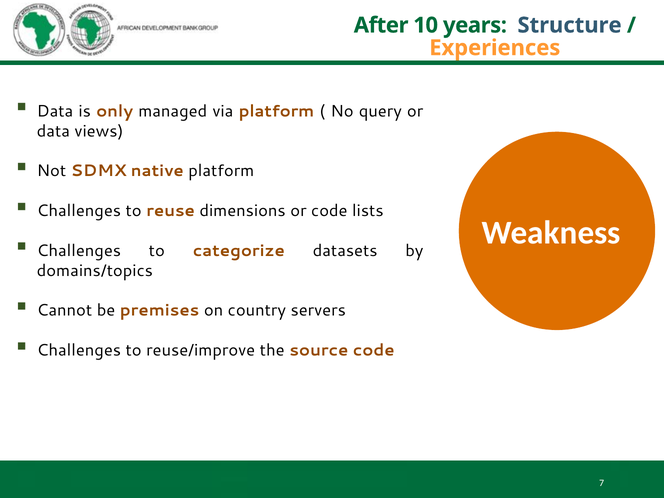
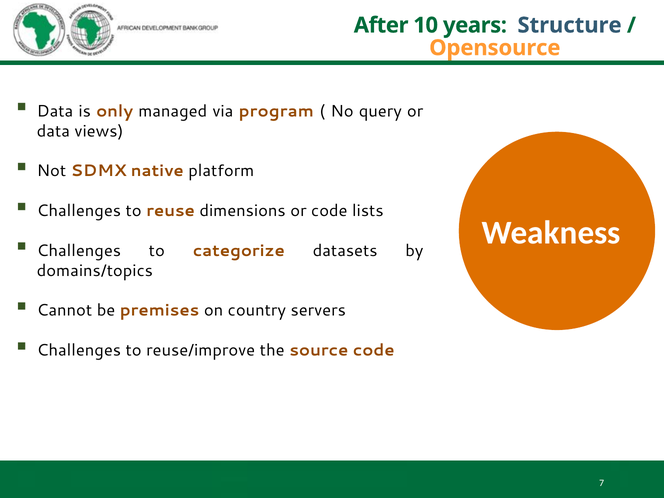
Experiences: Experiences -> Opensource
via platform: platform -> program
